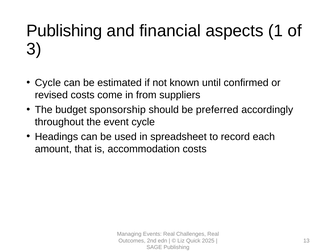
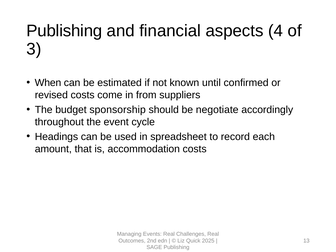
1: 1 -> 4
Cycle at (48, 83): Cycle -> When
preferred: preferred -> negotiate
